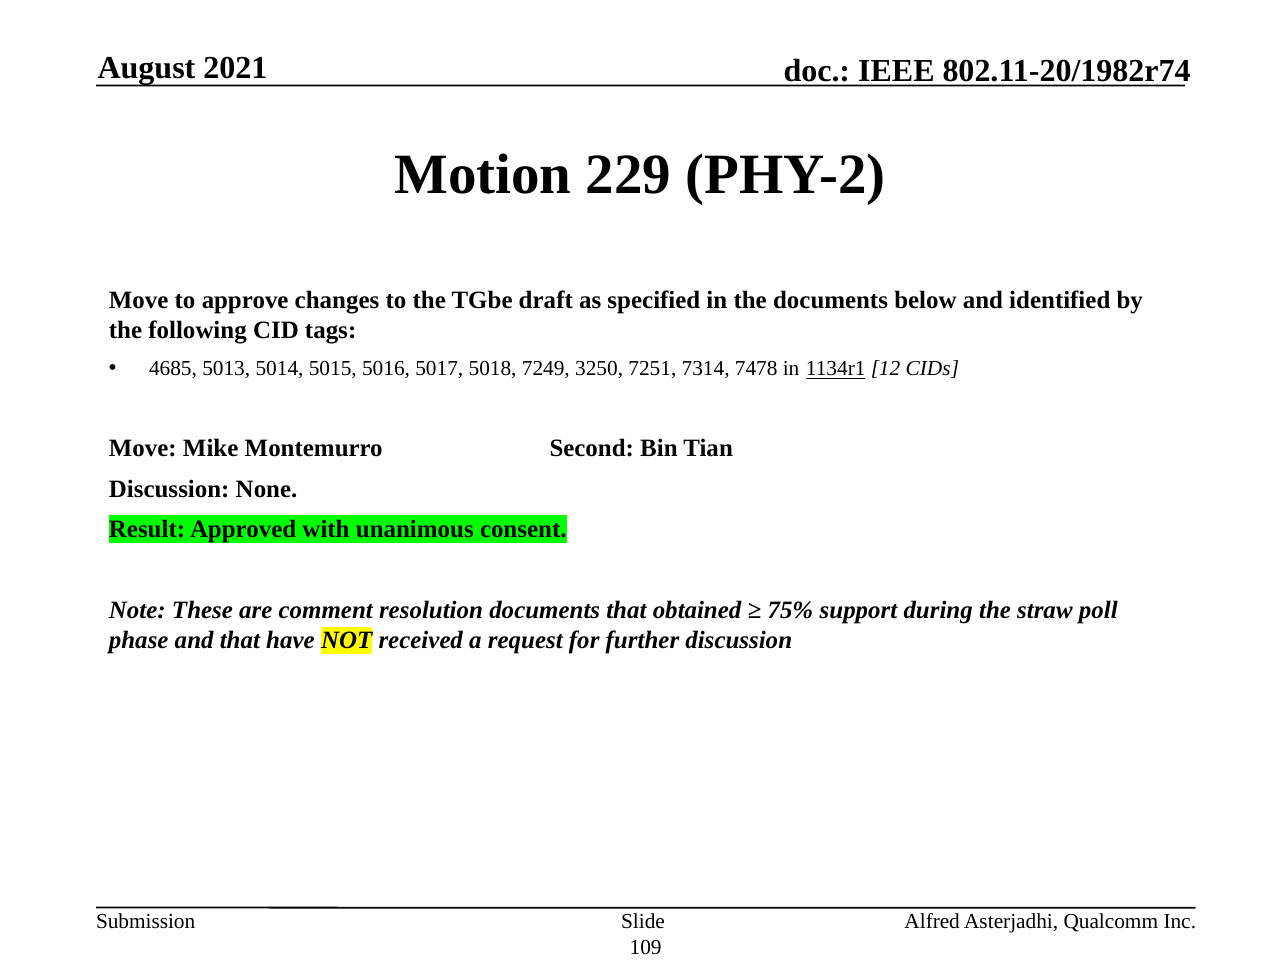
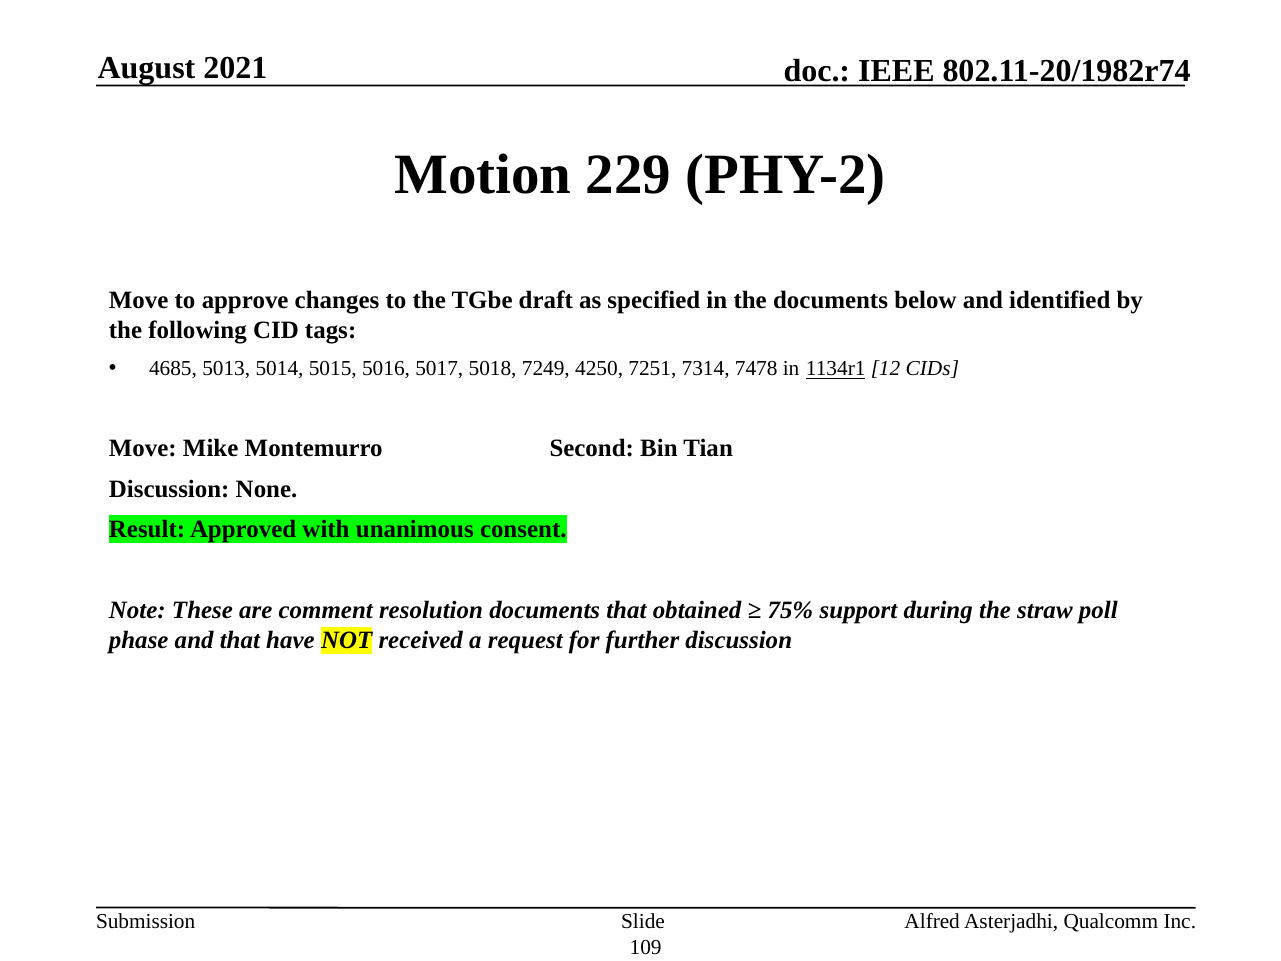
3250: 3250 -> 4250
